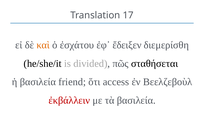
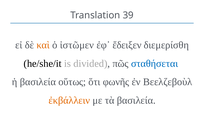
17: 17 -> 39
ἐσχάτου: ἐσχάτου -> ἱστῶμεν
σταθήσεται colour: black -> blue
friend: friend -> οὕτως
access: access -> φωνῆς
ἐκβάλλειν colour: red -> orange
